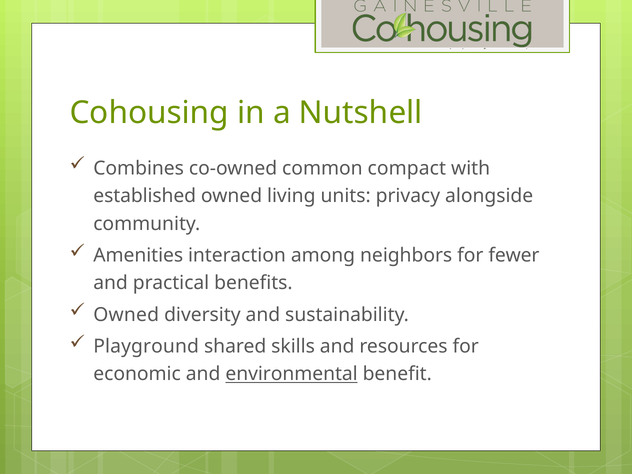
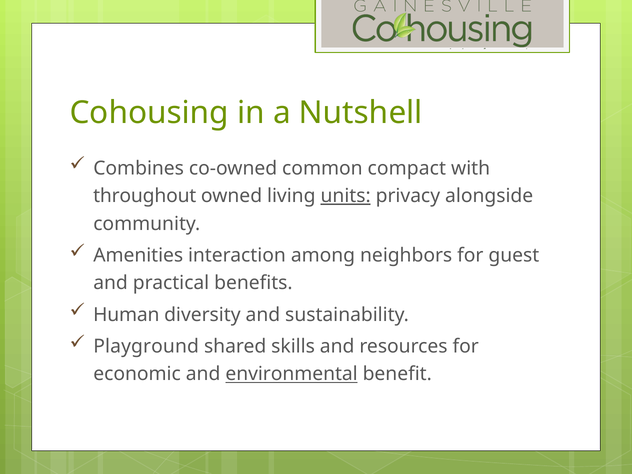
established: established -> throughout
units underline: none -> present
fewer: fewer -> guest
Owned at (126, 315): Owned -> Human
